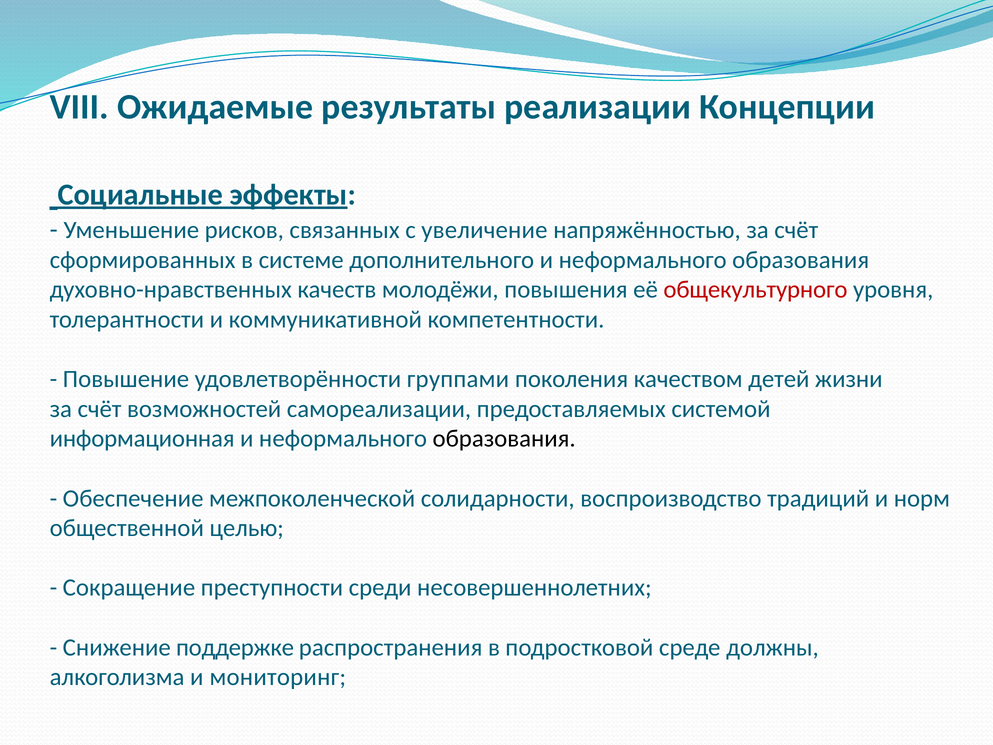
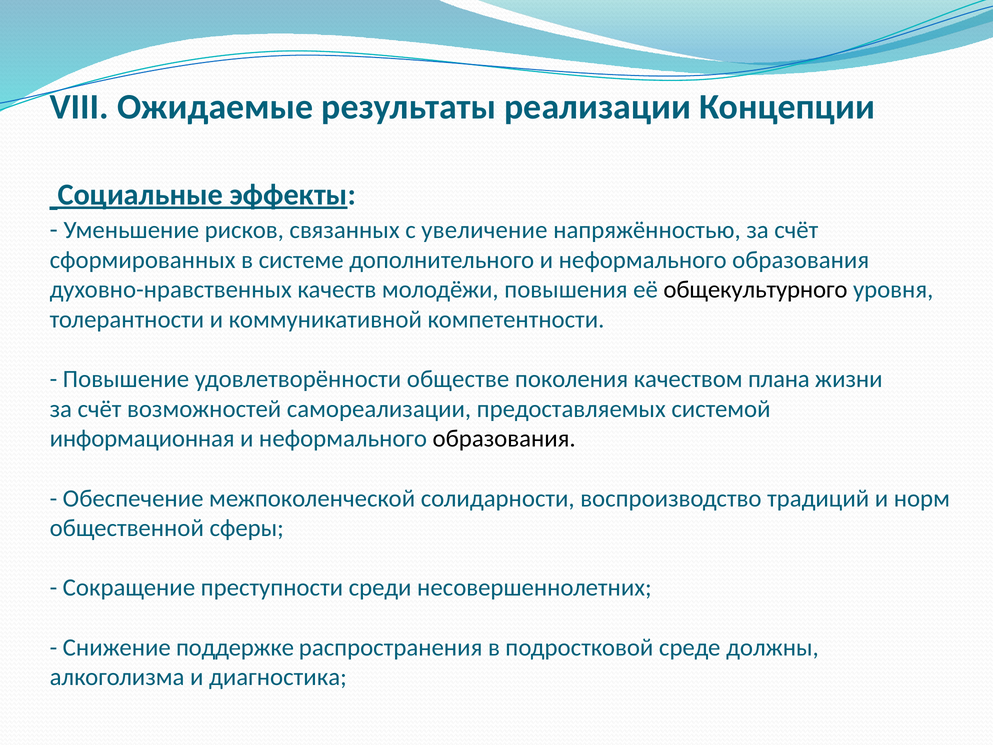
общекультурного colour: red -> black
группами: группами -> обществе
детей: детей -> плана
целью: целью -> сферы
мониторинг: мониторинг -> диагностика
